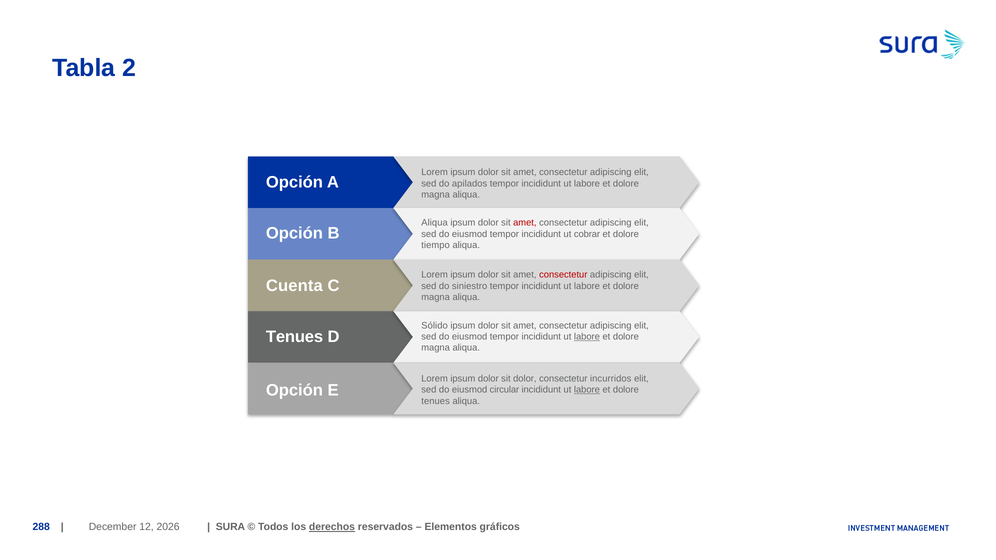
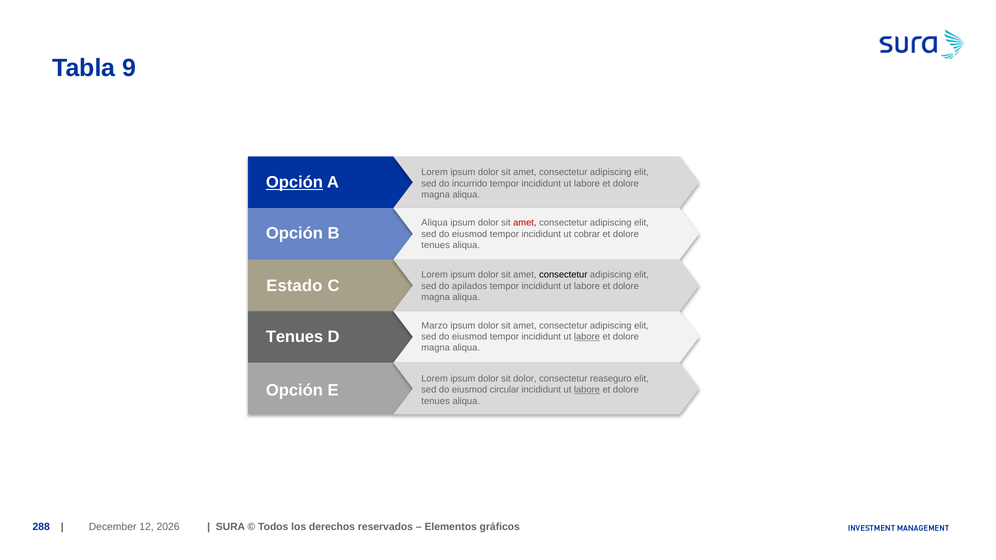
2: 2 -> 9
Opción at (294, 183) underline: none -> present
apilados: apilados -> incurrido
tiempo at (436, 246): tiempo -> tenues
consectetur at (563, 275) colour: red -> black
Cuenta: Cuenta -> Estado
siniestro: siniestro -> apilados
Sólido: Sólido -> Marzo
incurridos: incurridos -> reaseguro
derechos underline: present -> none
